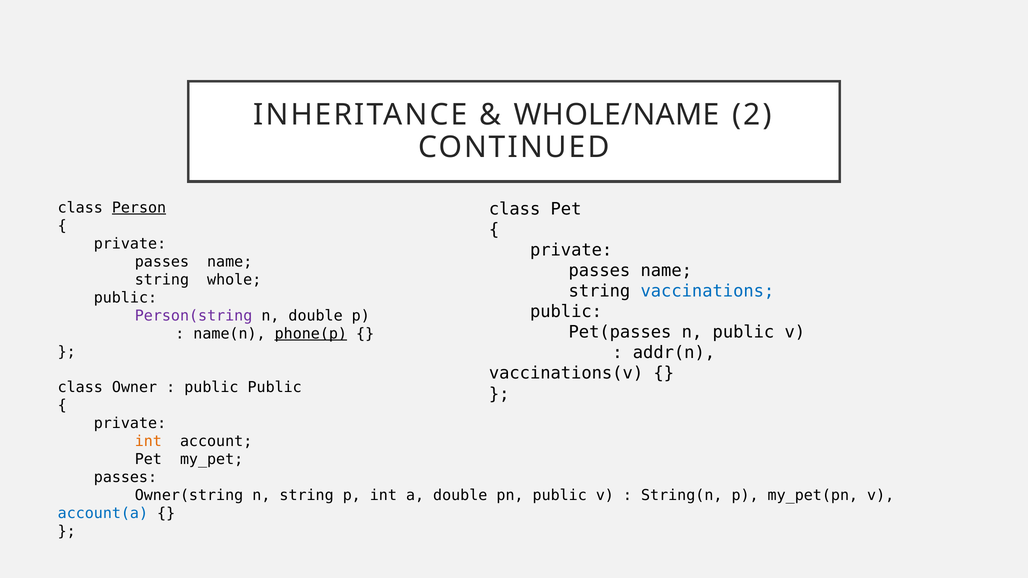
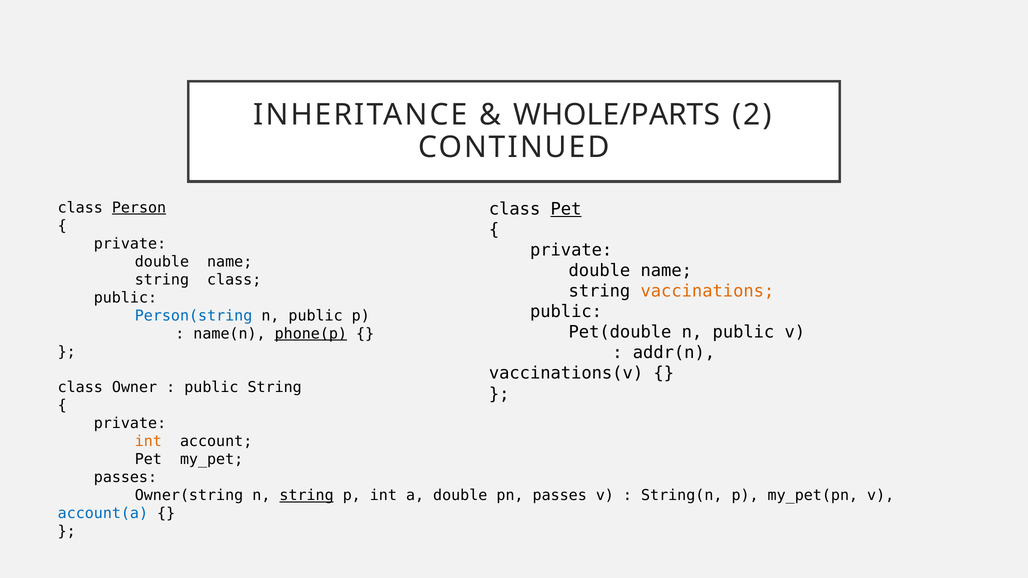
WHOLE/NAME: WHOLE/NAME -> WHOLE/PARTS
Pet at (566, 209) underline: none -> present
passes at (162, 262): passes -> double
passes at (599, 271): passes -> double
string whole: whole -> class
vaccinations colour: blue -> orange
Person(string colour: purple -> blue
double at (316, 316): double -> public
Pet(passes: Pet(passes -> Pet(double
public Public: Public -> String
string at (307, 496) underline: none -> present
pn public: public -> passes
